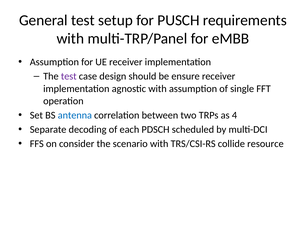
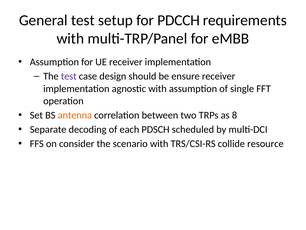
PUSCH: PUSCH -> PDCCH
antenna colour: blue -> orange
4: 4 -> 8
